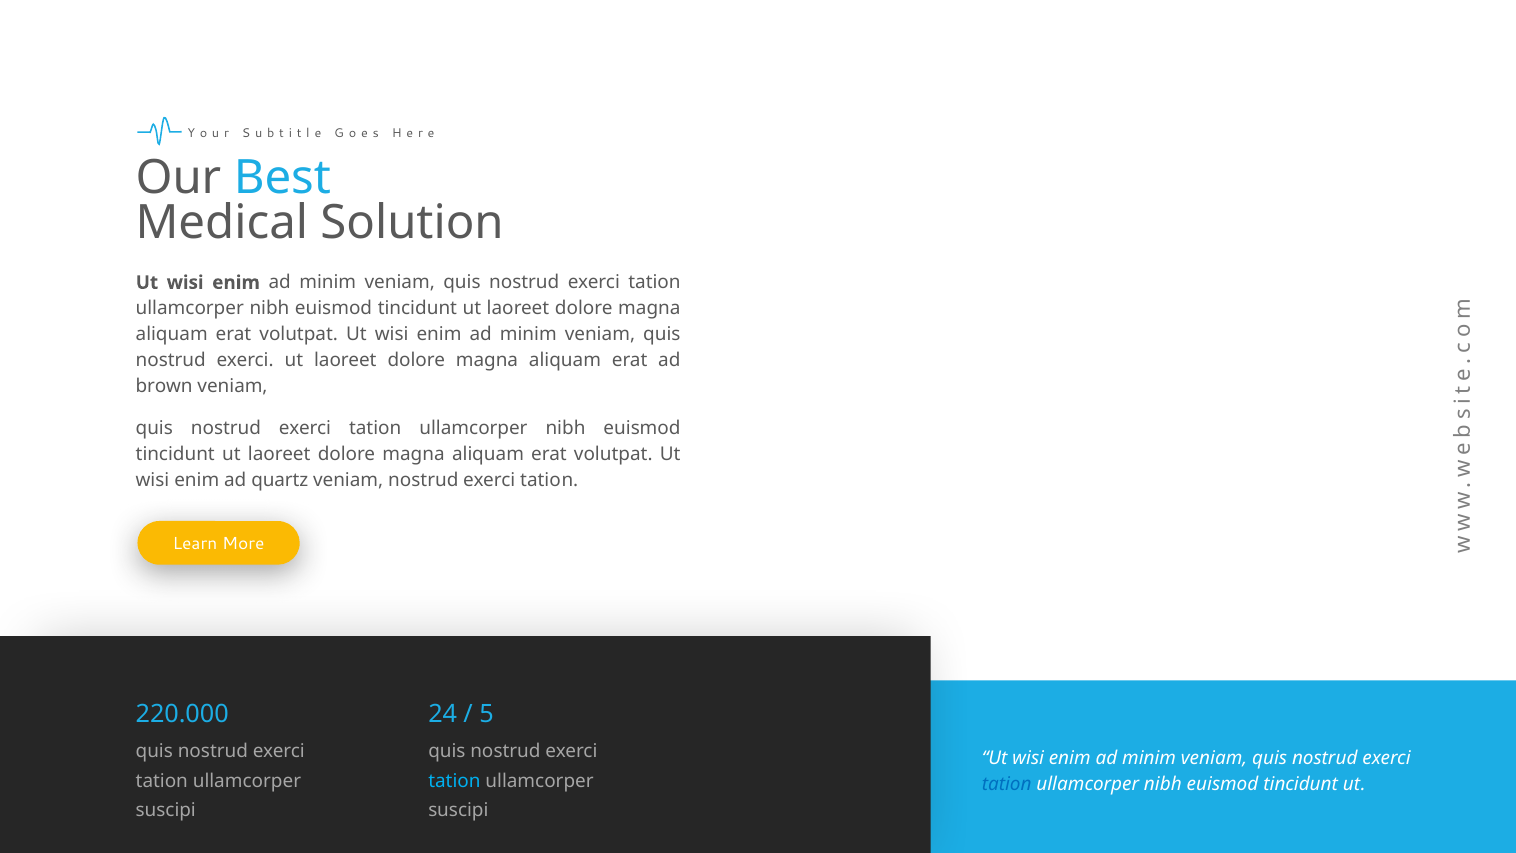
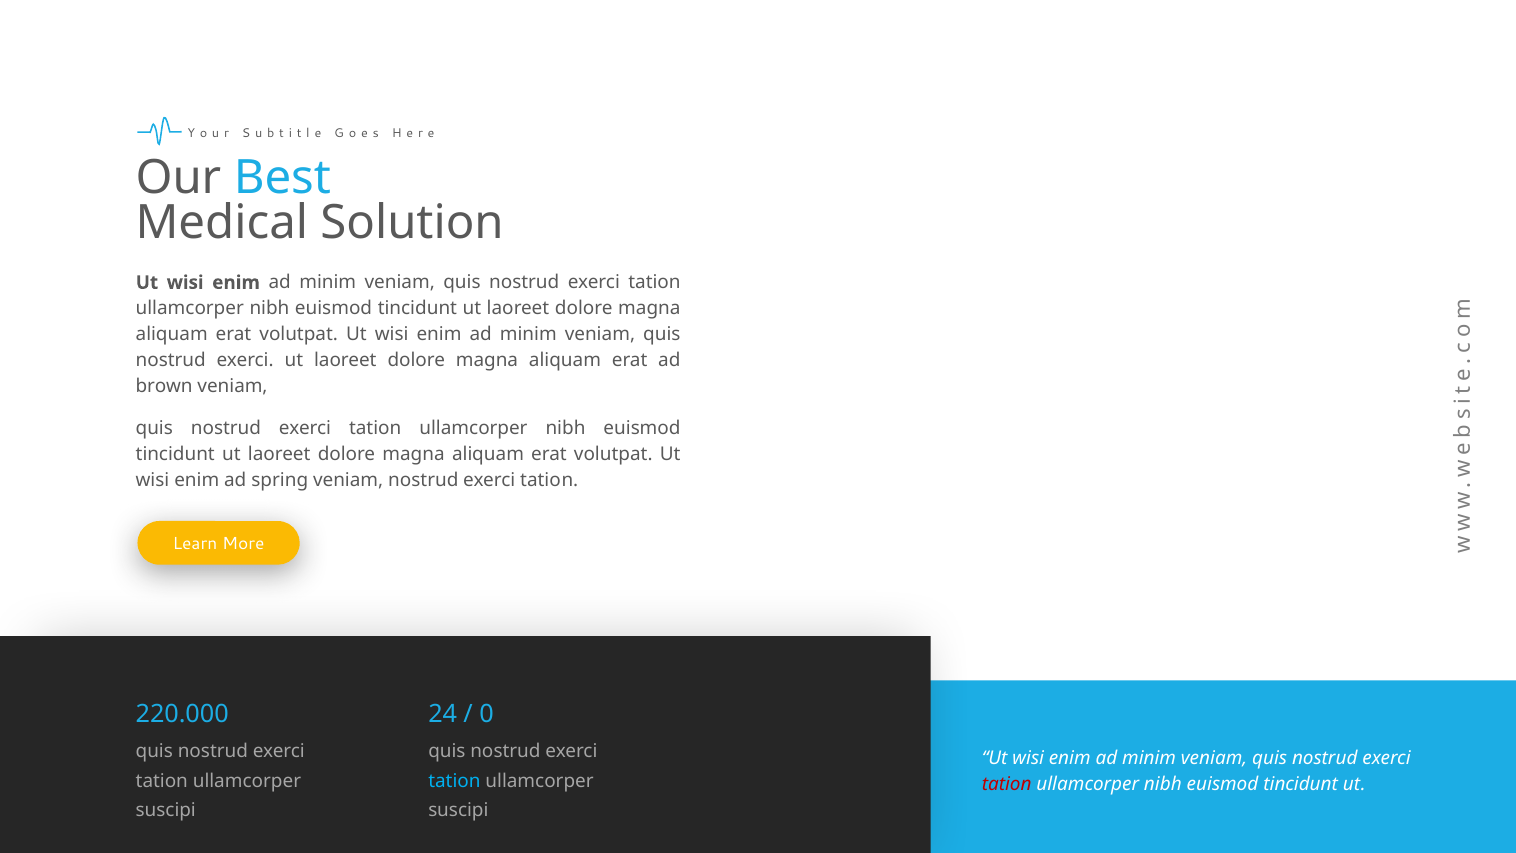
quartz: quartz -> spring
5: 5 -> 0
tation at (1007, 784) colour: blue -> red
